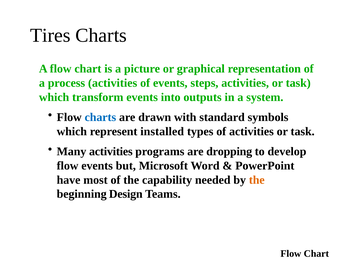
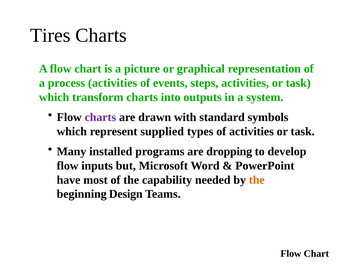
transform events: events -> charts
charts at (100, 117) colour: blue -> purple
installed: installed -> supplied
Many activities: activities -> installed
flow events: events -> inputs
